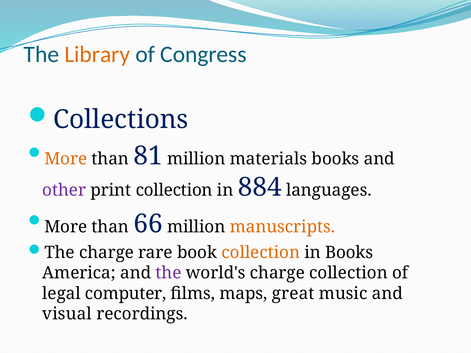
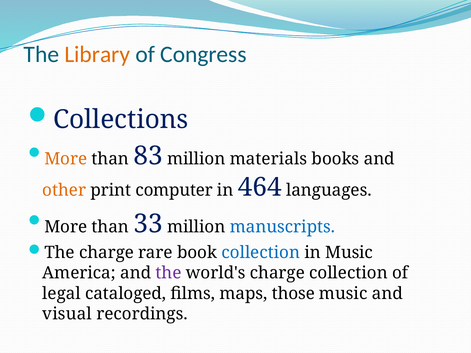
81: 81 -> 83
other colour: purple -> orange
print collection: collection -> computer
884: 884 -> 464
66: 66 -> 33
manuscripts colour: orange -> blue
collection at (261, 253) colour: orange -> blue
in Books: Books -> Music
computer: computer -> cataloged
great: great -> those
